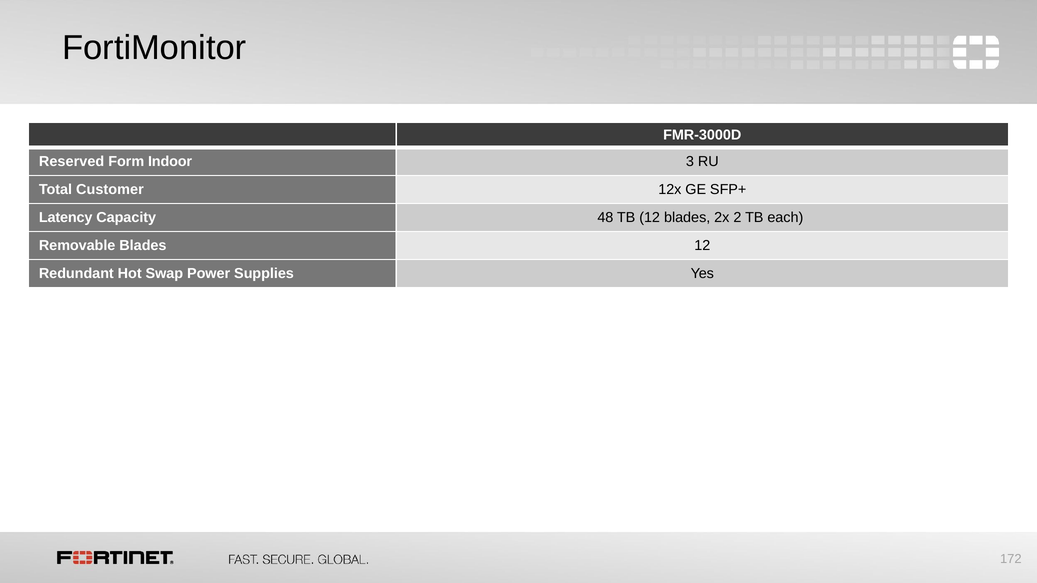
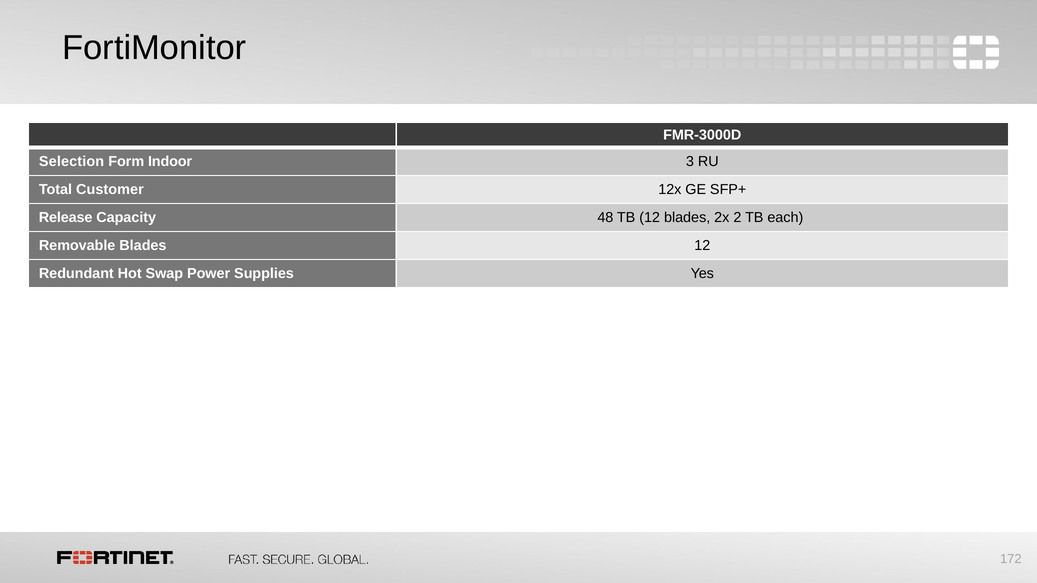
Reserved: Reserved -> Selection
Latency: Latency -> Release
